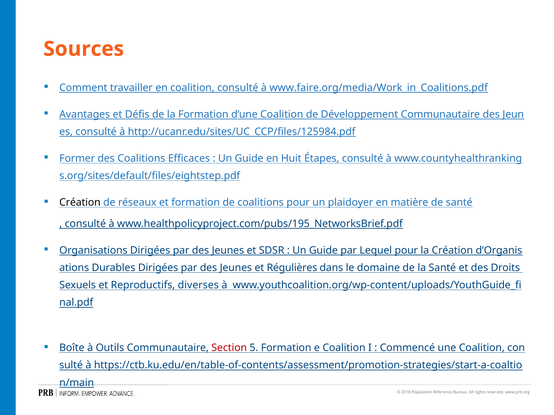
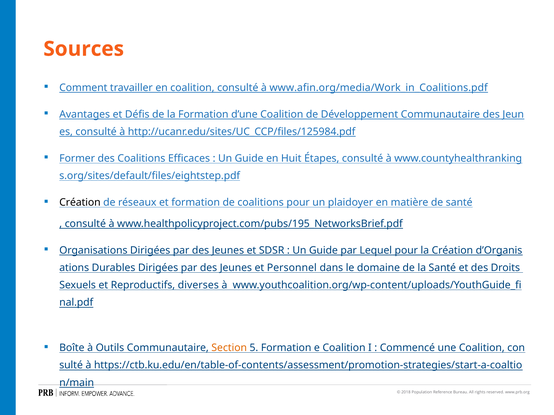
www.faire.org/media/Work_in_Coalitions.pdf: www.faire.org/media/Work_in_Coalitions.pdf -> www.afin.org/media/Work_in_Coalitions.pdf
Régulières: Régulières -> Personnel
Section colour: red -> orange
